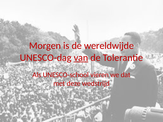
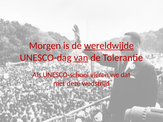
wereldwijde underline: none -> present
